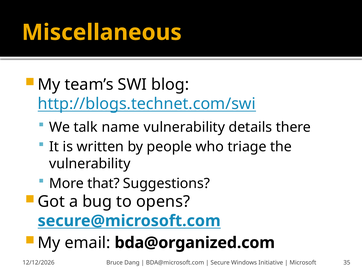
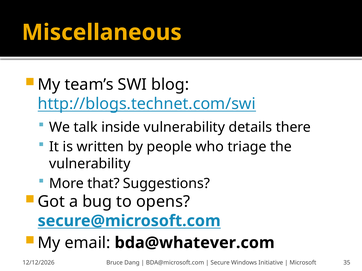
name: name -> inside
bda@organized.com: bda@organized.com -> bda@whatever.com
